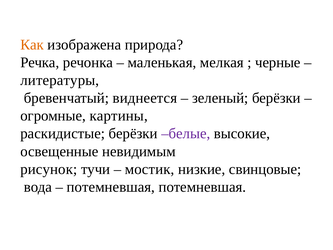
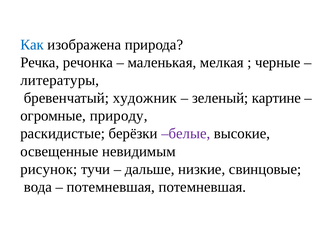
Как colour: orange -> blue
виднеется: виднеется -> художник
зеленый берёзки: берёзки -> картине
картины: картины -> природу
мостик: мостик -> дальше
